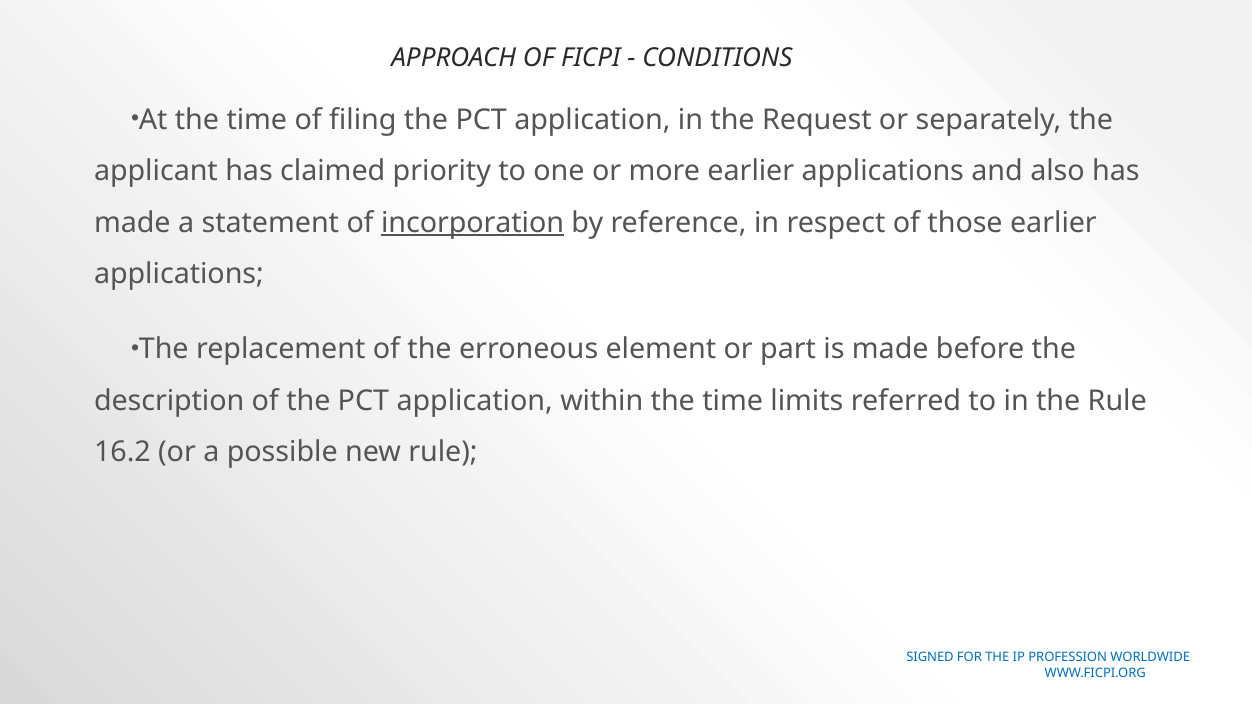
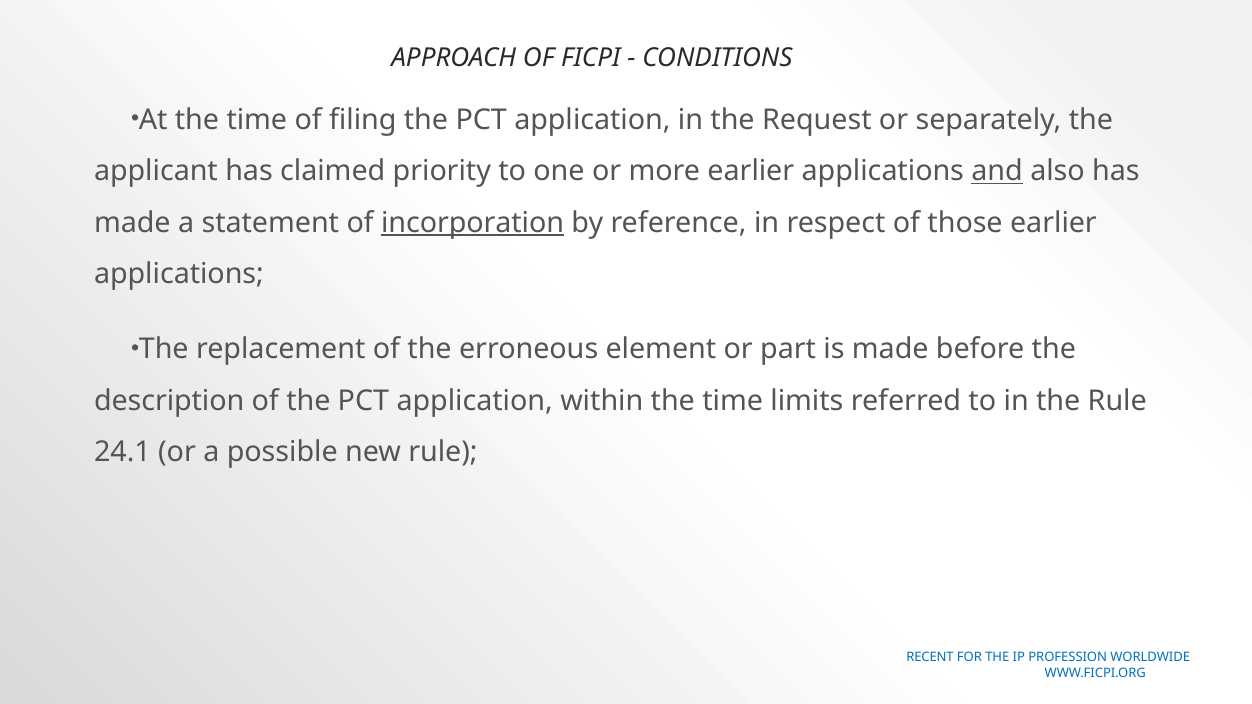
and underline: none -> present
16.2: 16.2 -> 24.1
SIGNED: SIGNED -> RECENT
